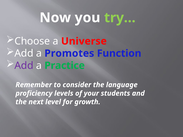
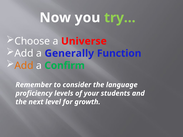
Promotes: Promotes -> Generally
Add at (24, 66) colour: purple -> orange
Practice: Practice -> Confirm
